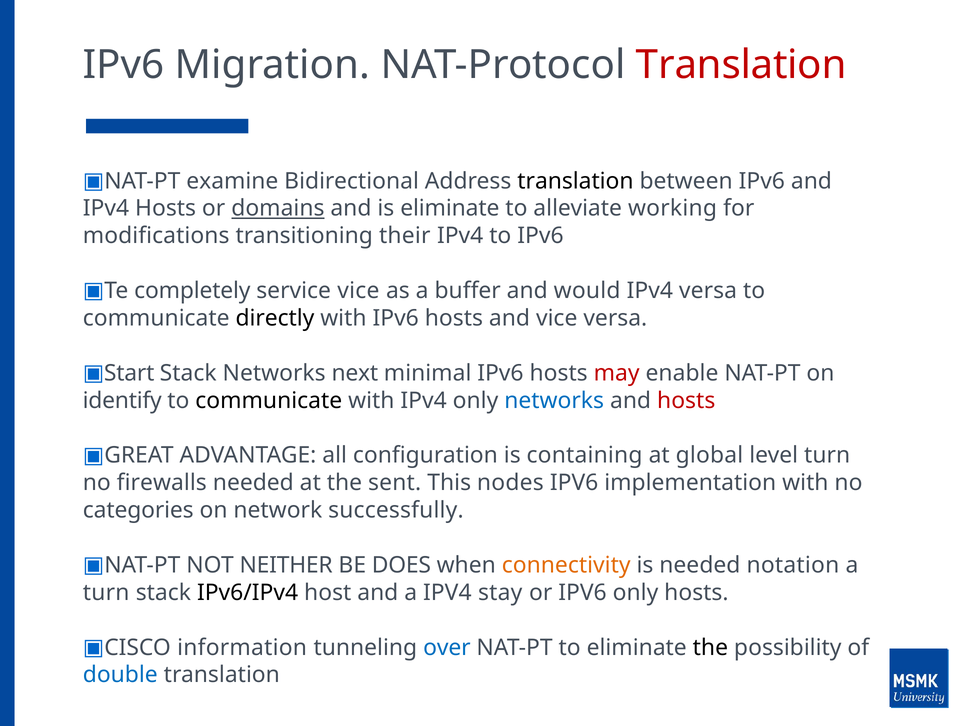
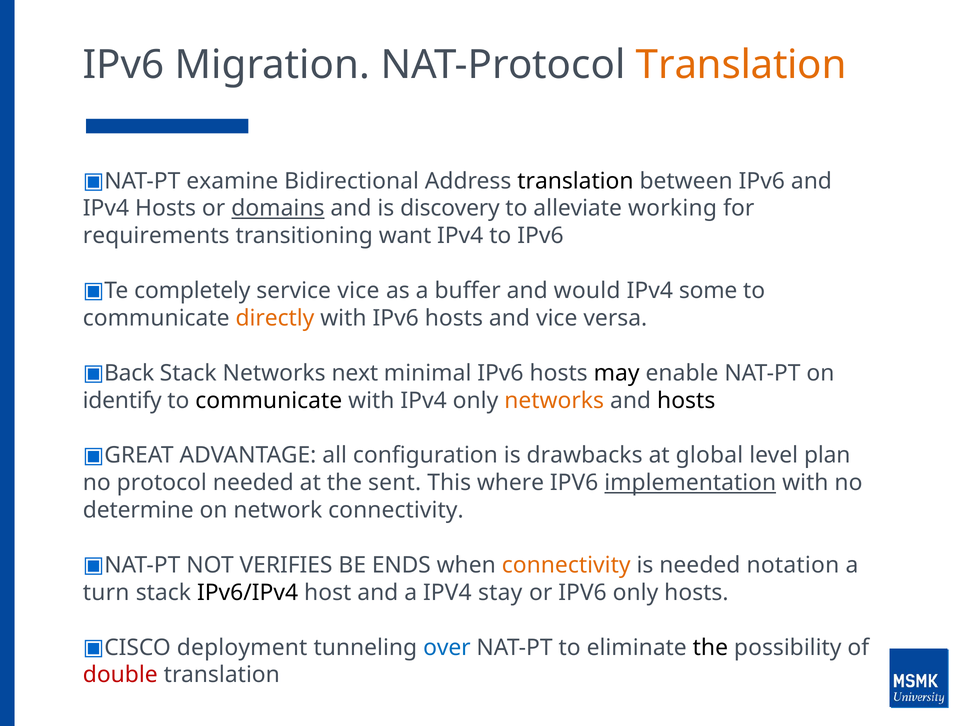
Translation at (741, 65) colour: red -> orange
is eliminate: eliminate -> discovery
modifications: modifications -> requirements
their: their -> want
IPv4 versa: versa -> some
directly colour: black -> orange
Start: Start -> Back
may colour: red -> black
networks at (554, 401) colour: blue -> orange
hosts at (686, 401) colour: red -> black
containing: containing -> drawbacks
level turn: turn -> plan
firewalls: firewalls -> protocol
nodes: nodes -> where
implementation underline: none -> present
categories: categories -> determine
network successfully: successfully -> connectivity
NEITHER: NEITHER -> VERIFIES
DOES: DOES -> ENDS
information: information -> deployment
double colour: blue -> red
